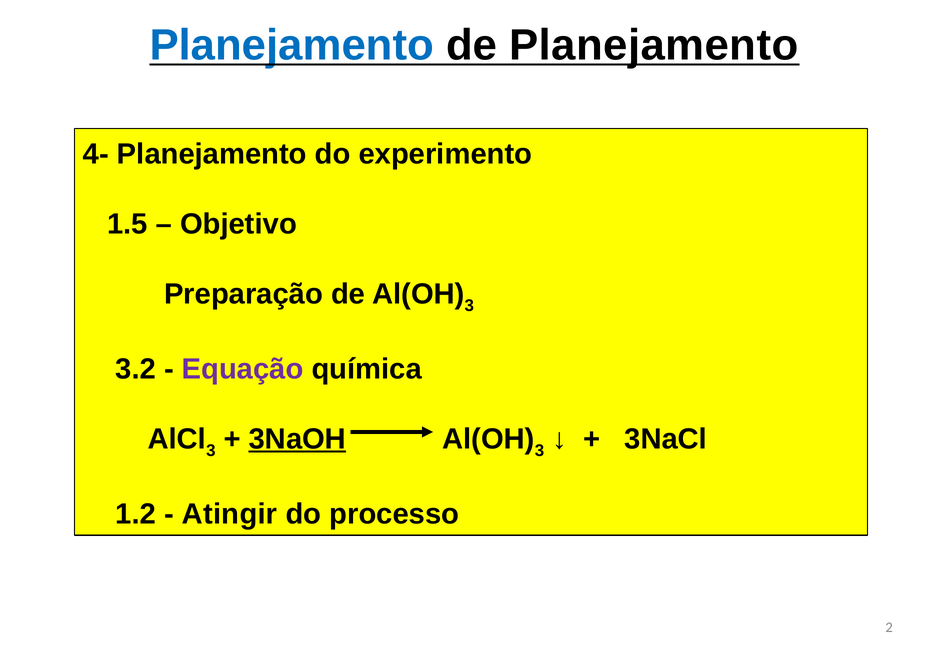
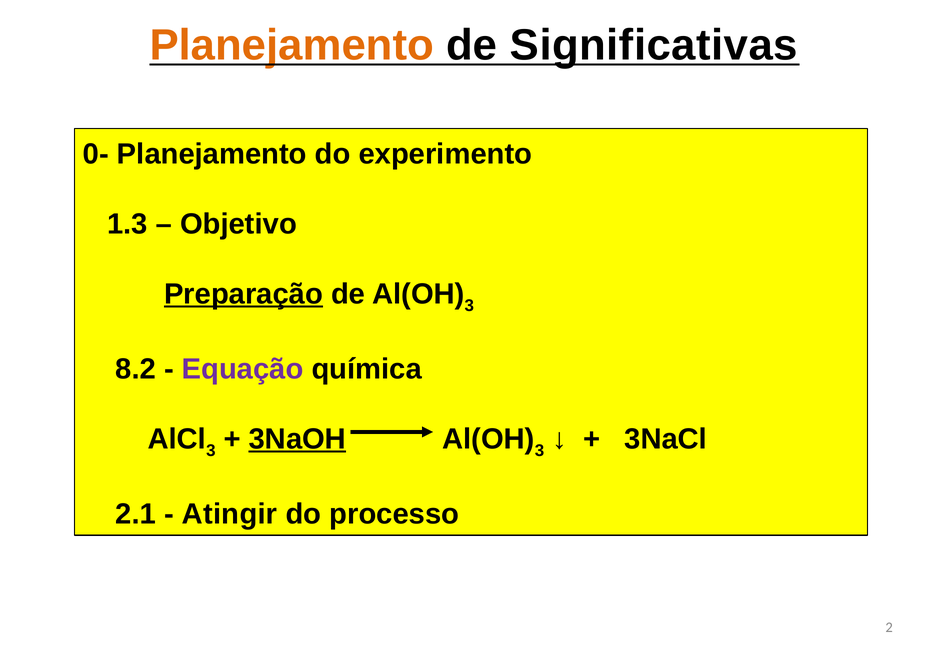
Planejamento at (292, 45) colour: blue -> orange
de Planejamento: Planejamento -> Significativas
4-: 4- -> 0-
1.5: 1.5 -> 1.3
Preparação underline: none -> present
3.2: 3.2 -> 8.2
1.2: 1.2 -> 2.1
